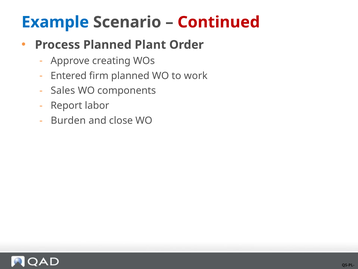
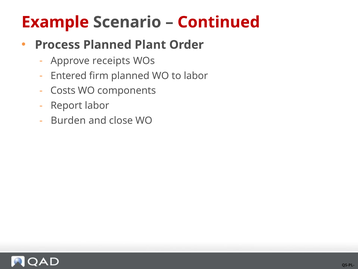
Example colour: blue -> red
creating: creating -> receipts
to work: work -> labor
Sales: Sales -> Costs
